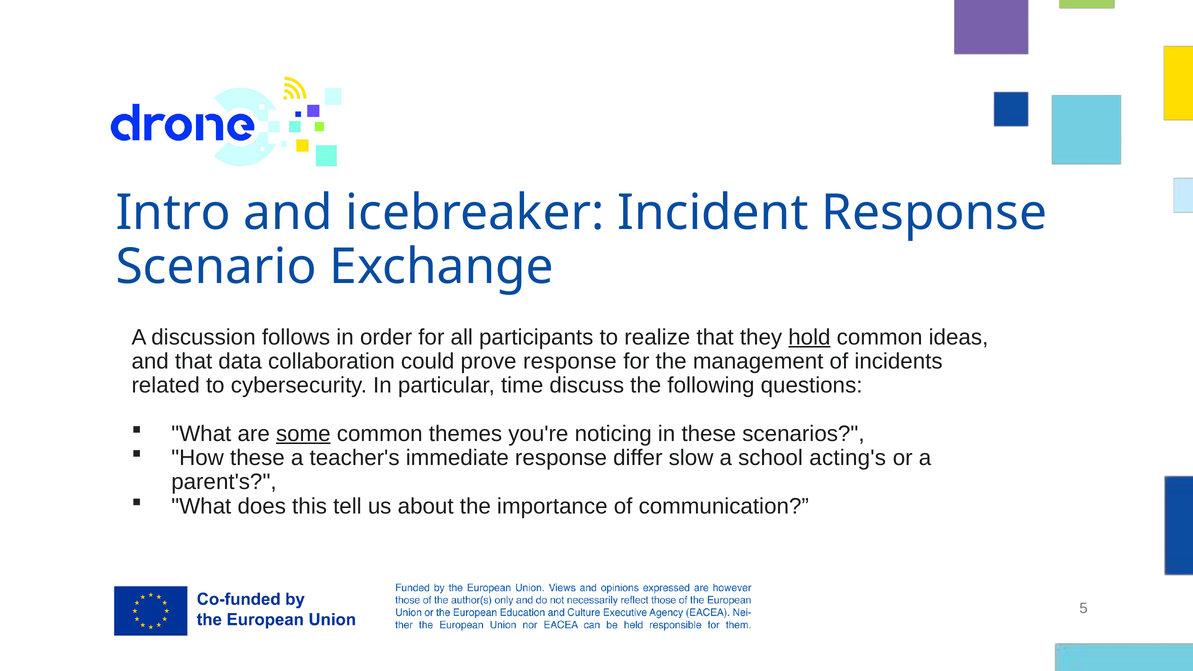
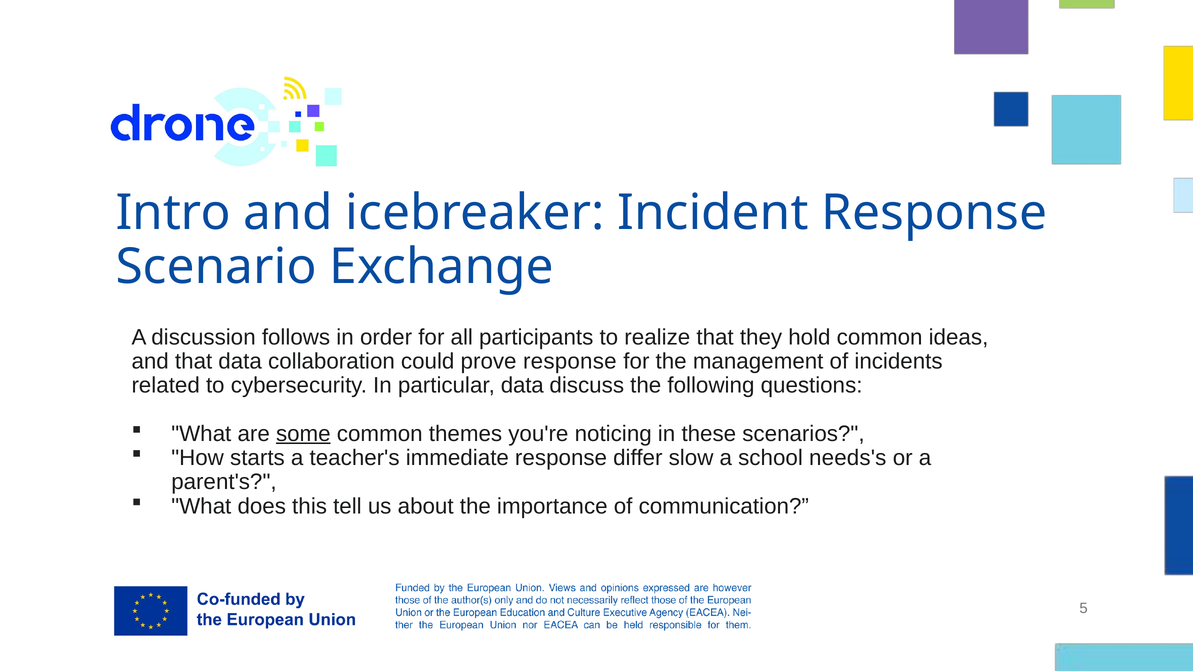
hold underline: present -> none
particular time: time -> data
How these: these -> starts
acting's: acting's -> needs's
